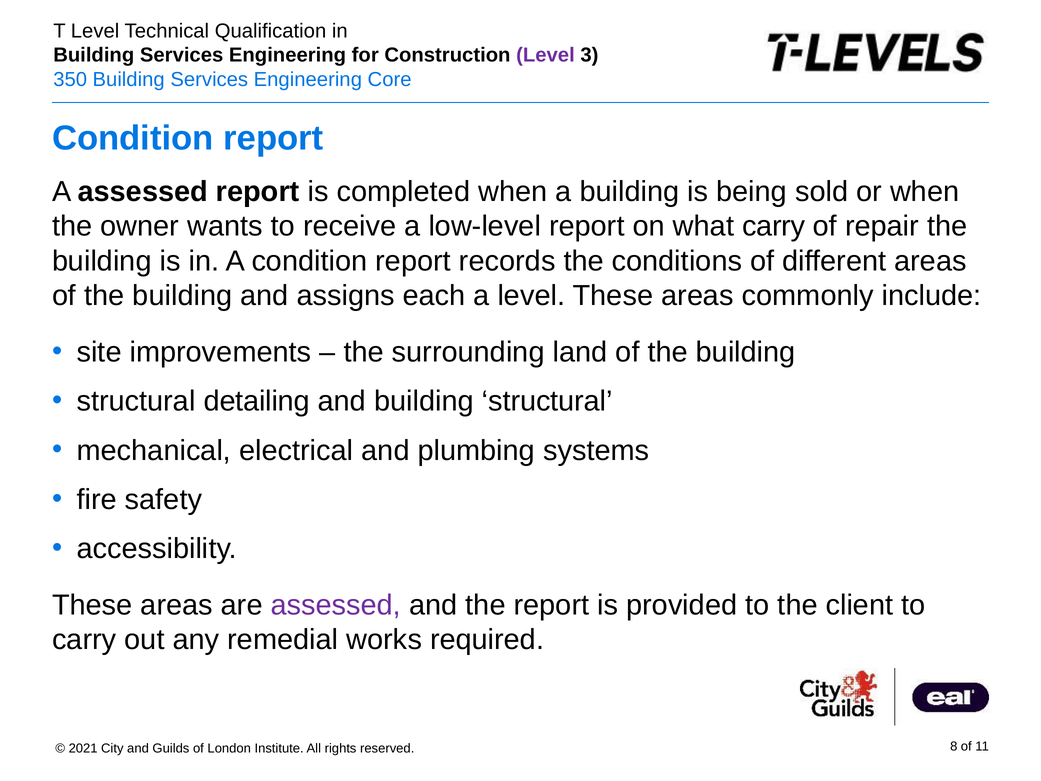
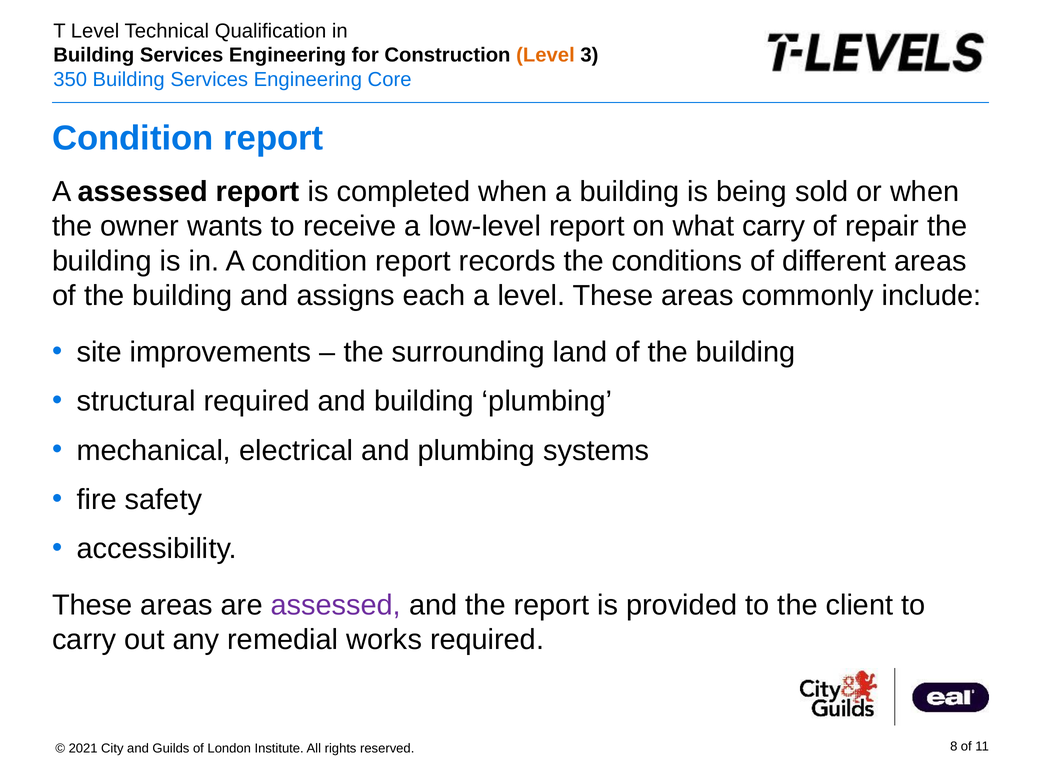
Level at (545, 55) colour: purple -> orange
structural detailing: detailing -> required
building structural: structural -> plumbing
